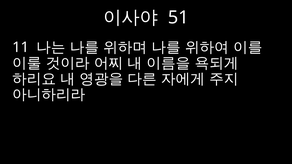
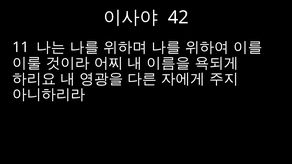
51: 51 -> 42
